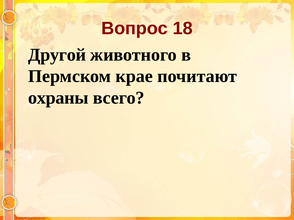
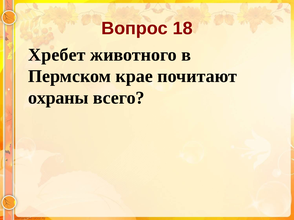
Другой: Другой -> Хребет
